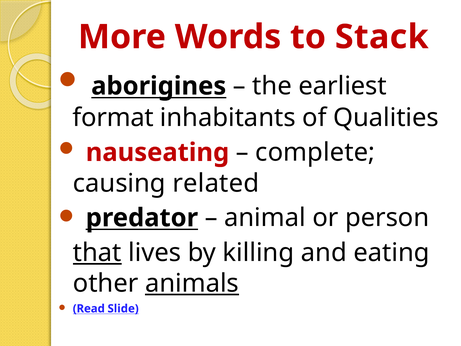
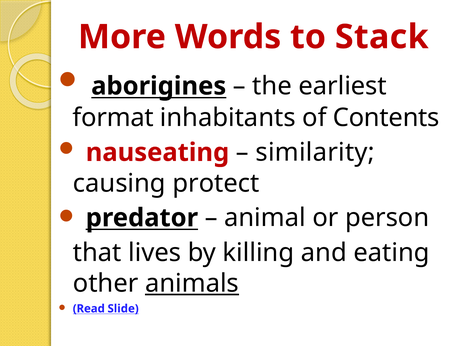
Qualities: Qualities -> Contents
complete: complete -> similarity
related: related -> protect
that underline: present -> none
